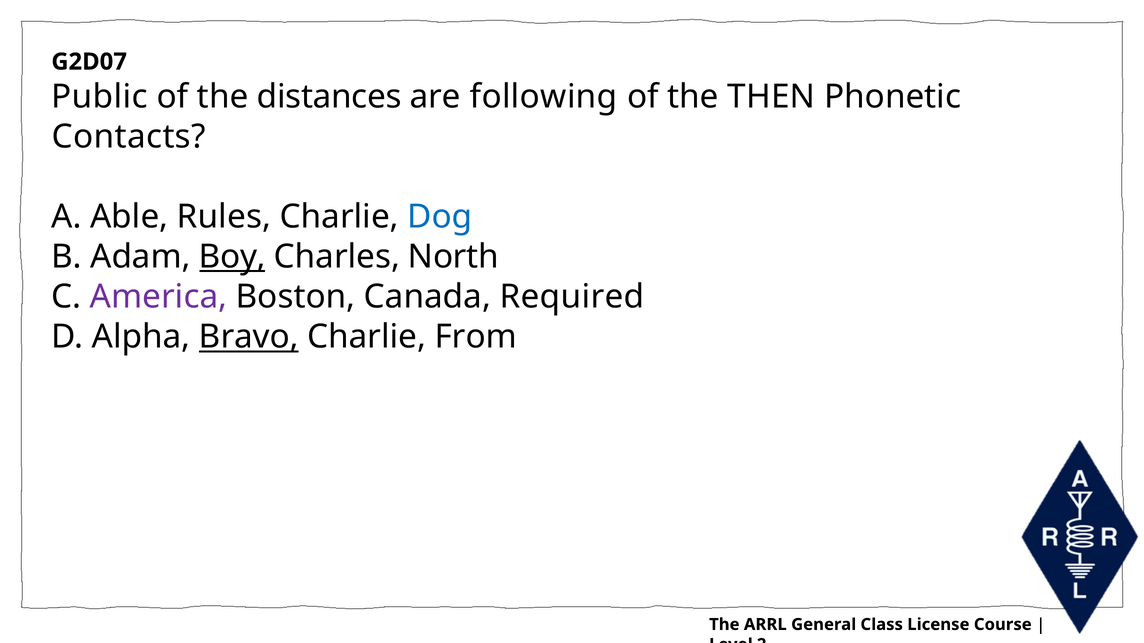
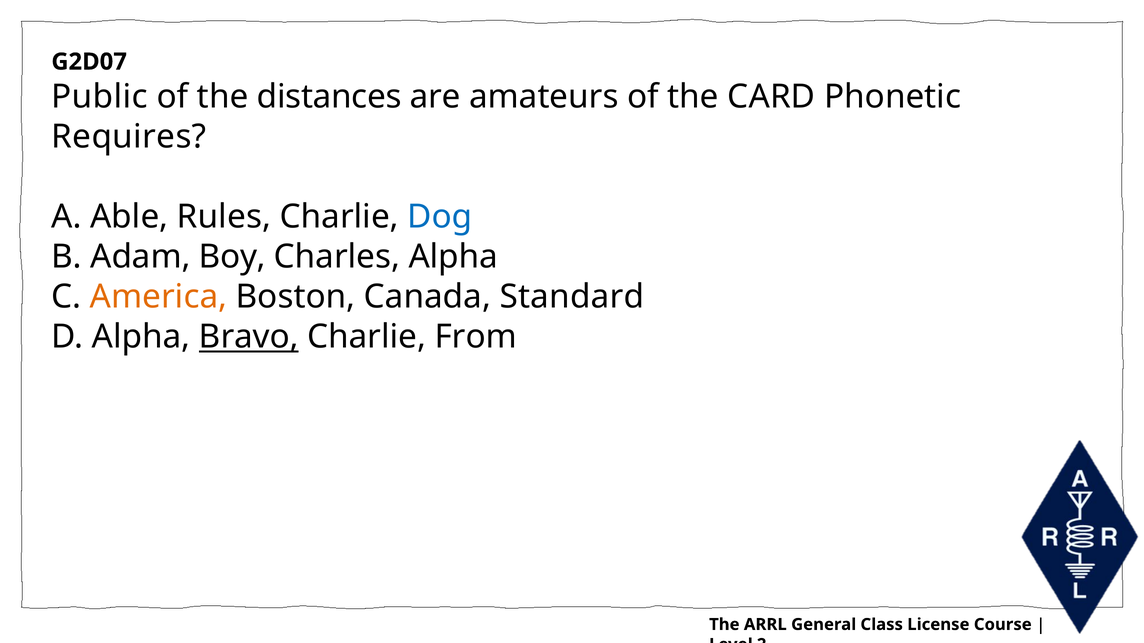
following: following -> amateurs
THEN: THEN -> CARD
Contacts: Contacts -> Requires
Boy underline: present -> none
Charles North: North -> Alpha
America colour: purple -> orange
Required: Required -> Standard
